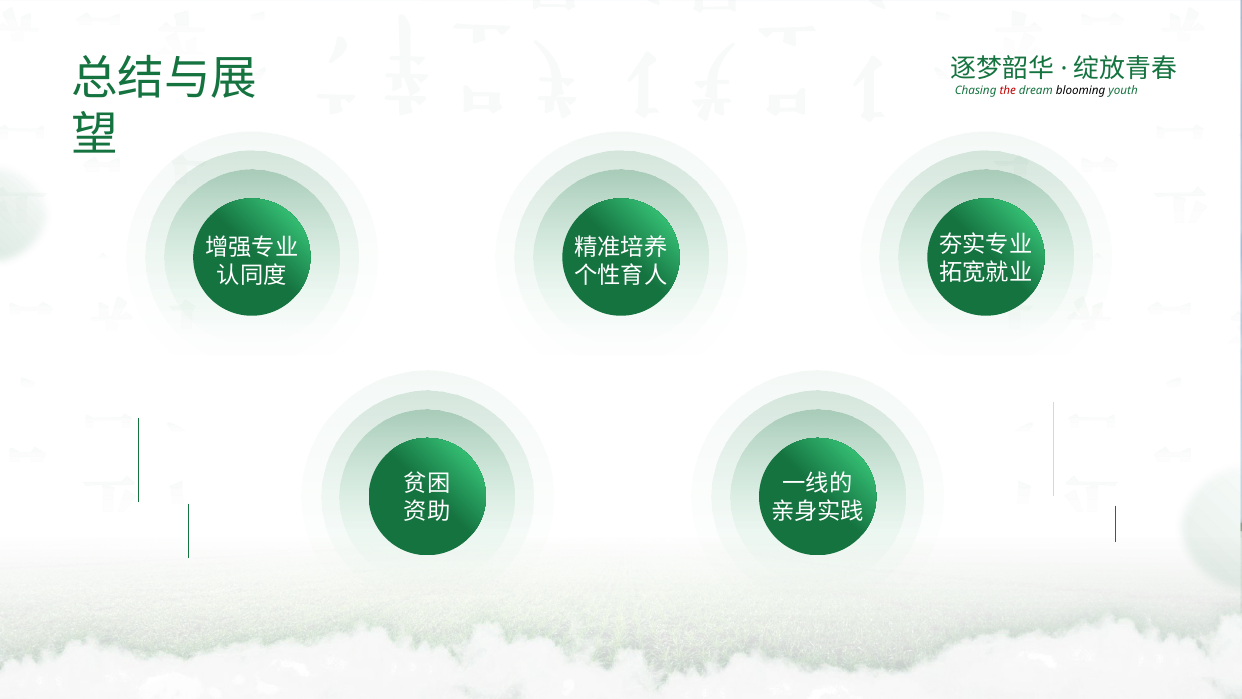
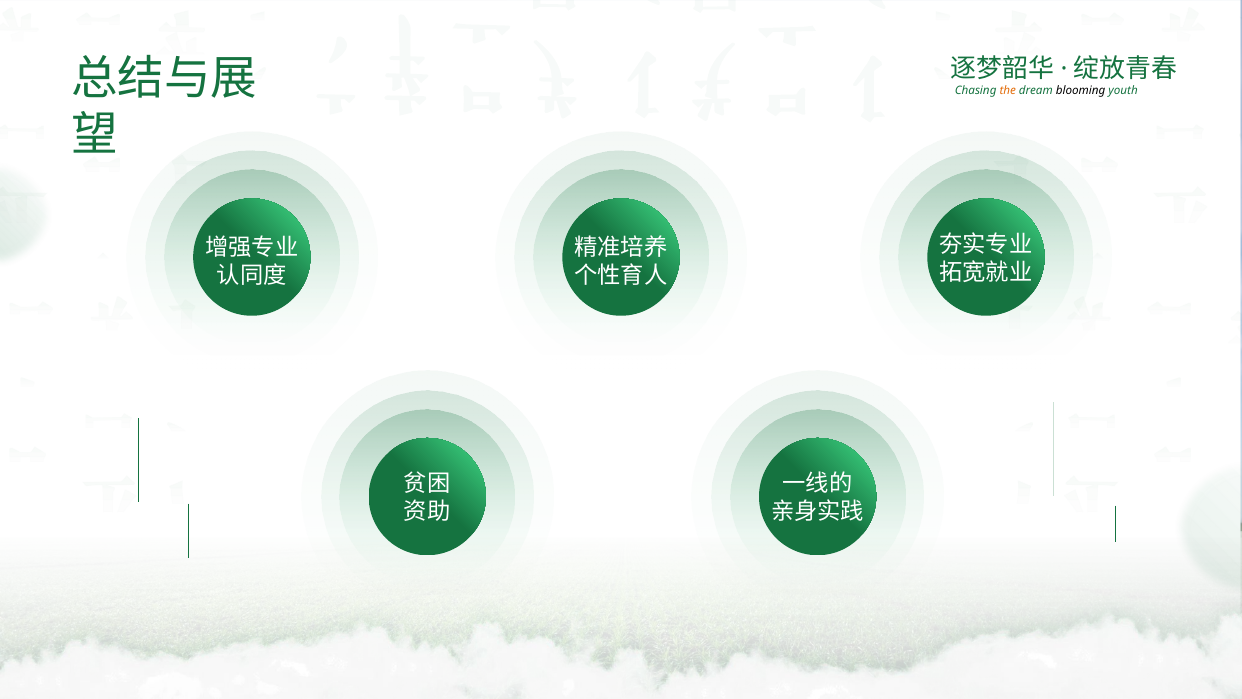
the colour: red -> orange
